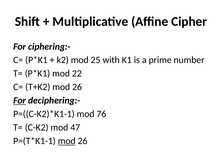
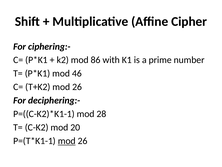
25: 25 -> 86
22: 22 -> 46
For at (20, 100) underline: present -> none
76: 76 -> 28
47: 47 -> 20
